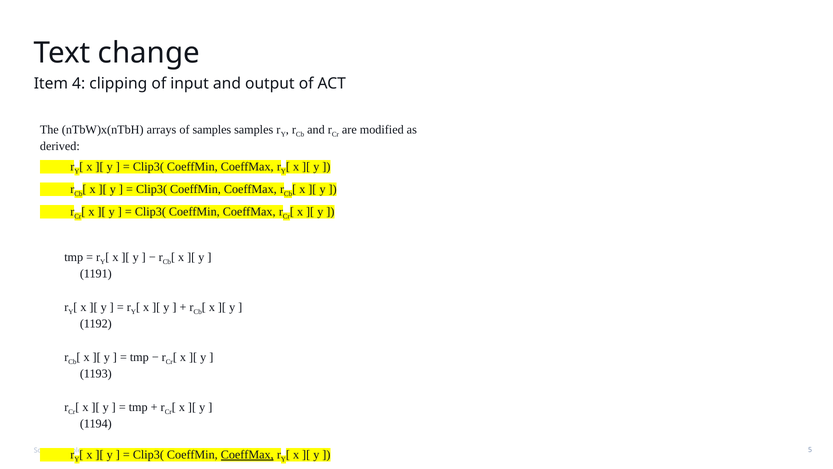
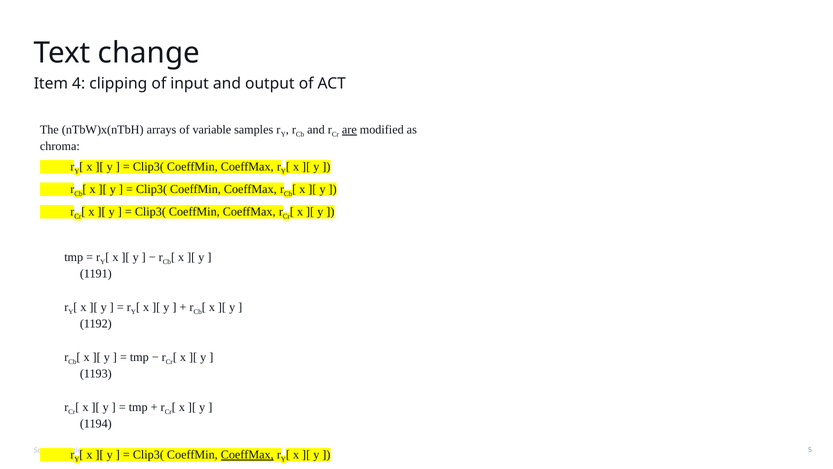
of samples: samples -> variable
are underline: none -> present
derived: derived -> chroma
